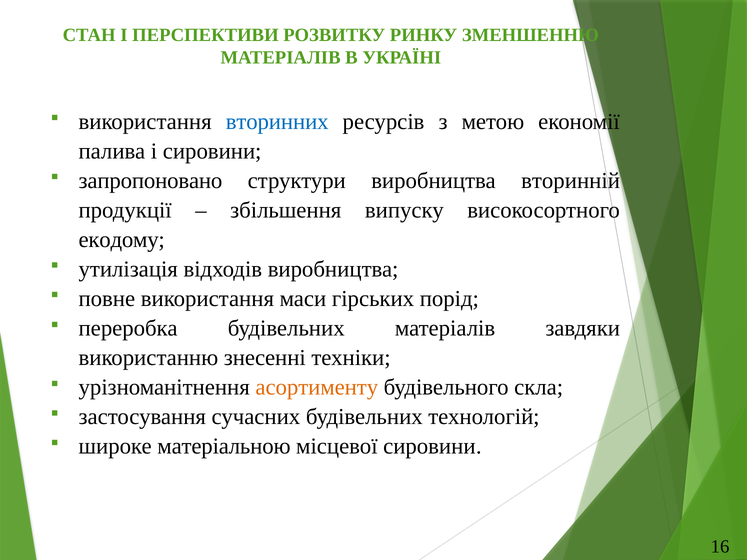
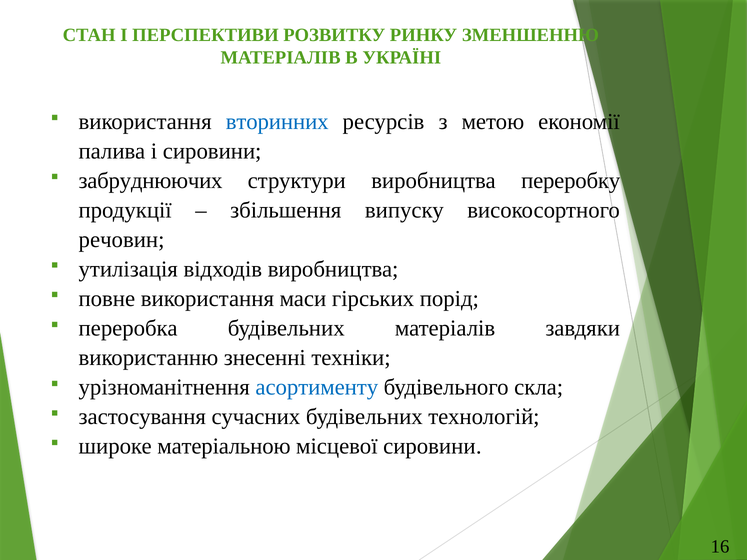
запропоновано: запропоновано -> забруднюючих
вторинній: вторинній -> переробку
екодому: екодому -> речовин
асортименту colour: orange -> blue
